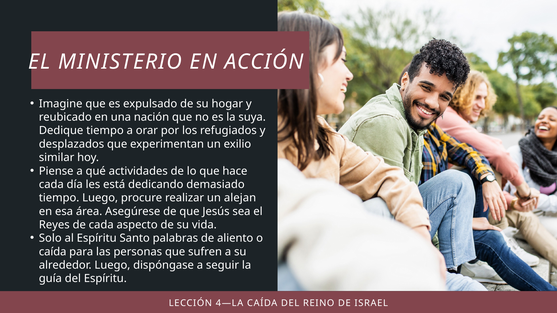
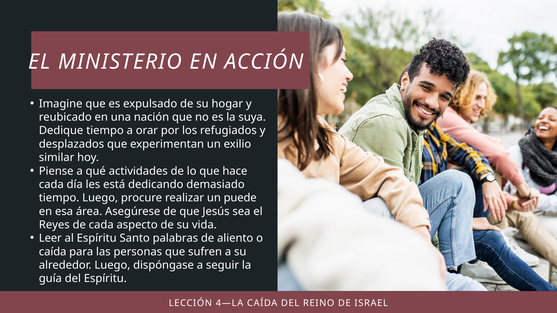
alejan: alejan -> puede
Solo: Solo -> Leer
